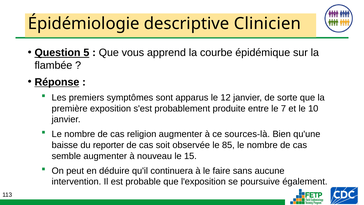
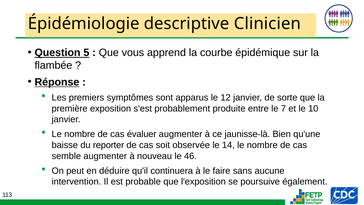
religion: religion -> évaluer
sources-là: sources-là -> jaunisse-là
85: 85 -> 14
15: 15 -> 46
